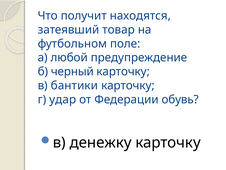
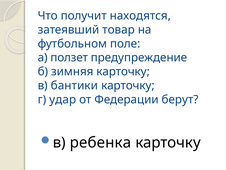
любой: любой -> ползет
черный: черный -> зимняя
обувь: обувь -> берут
денежку: денежку -> ребенка
